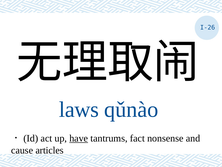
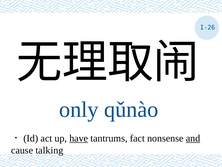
laws: laws -> only
and underline: none -> present
articles: articles -> talking
